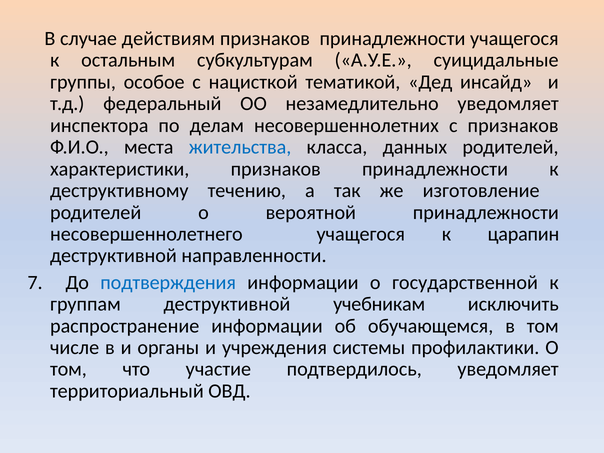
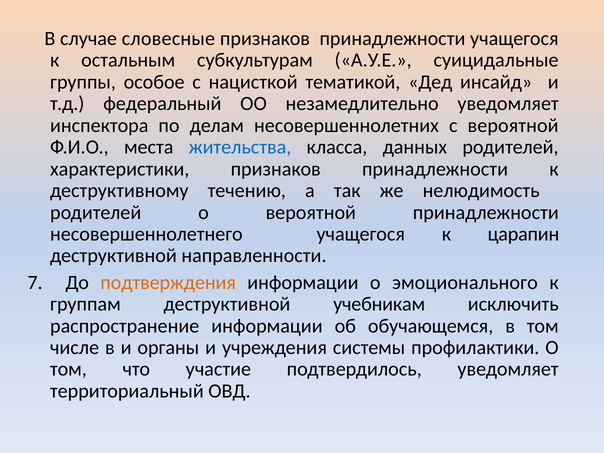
действиям: действиям -> словесные
с признаков: признаков -> вероятной
изготовление: изготовление -> нелюдимость
подтверждения colour: blue -> orange
государственной: государственной -> эмоционального
